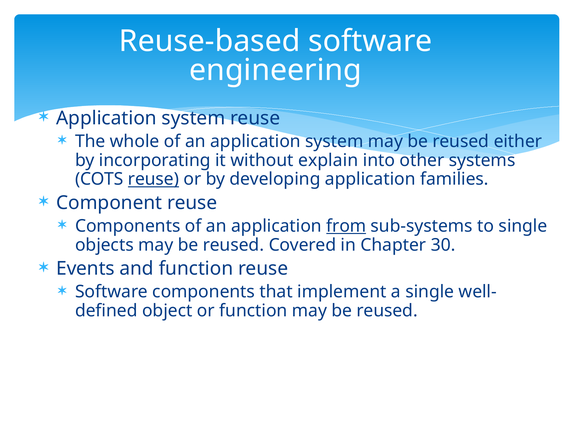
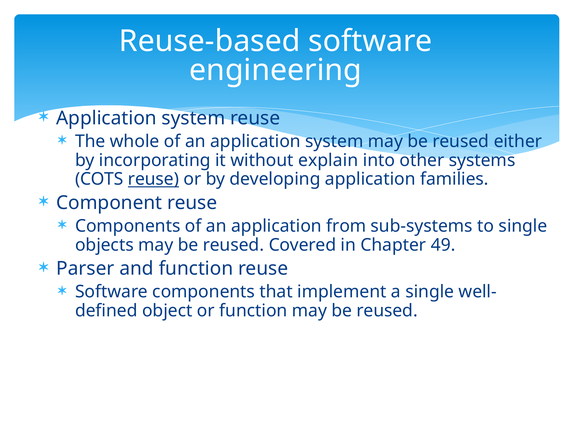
from underline: present -> none
30: 30 -> 49
Events: Events -> Parser
